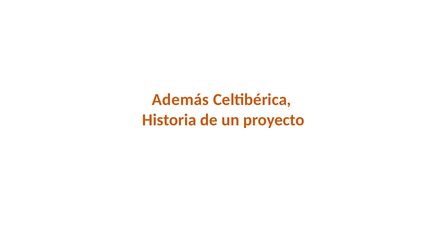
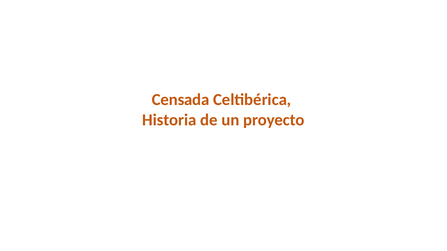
Además: Además -> Censada
